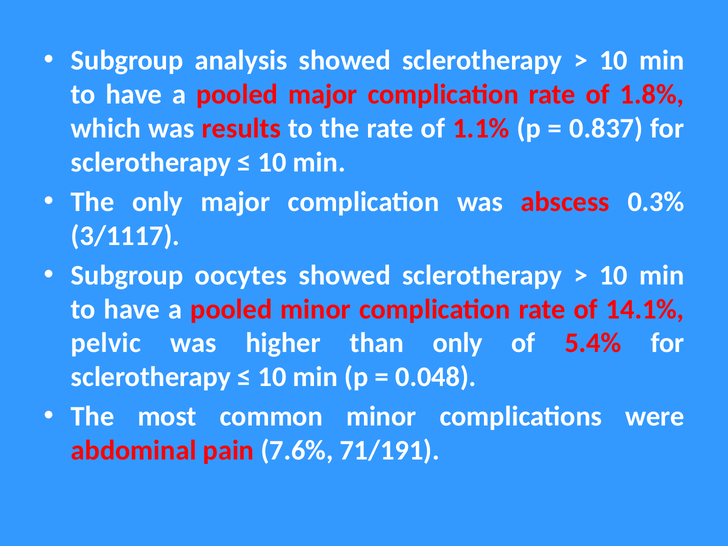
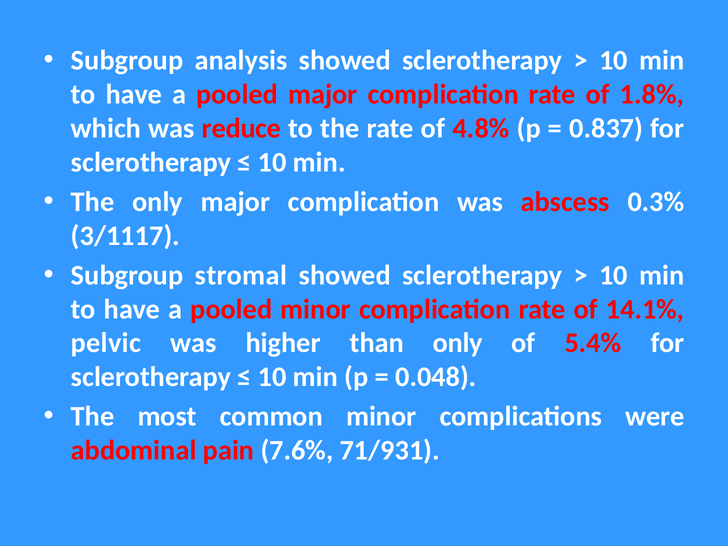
results: results -> reduce
1.1%: 1.1% -> 4.8%
oocytes: oocytes -> stromal
71/191: 71/191 -> 71/931
